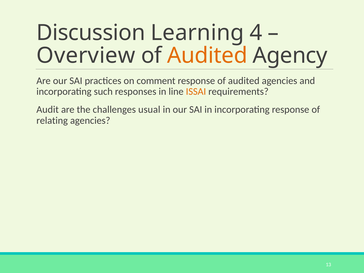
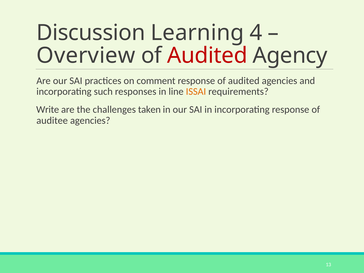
Audited at (207, 55) colour: orange -> red
Audit: Audit -> Write
usual: usual -> taken
relating: relating -> auditee
